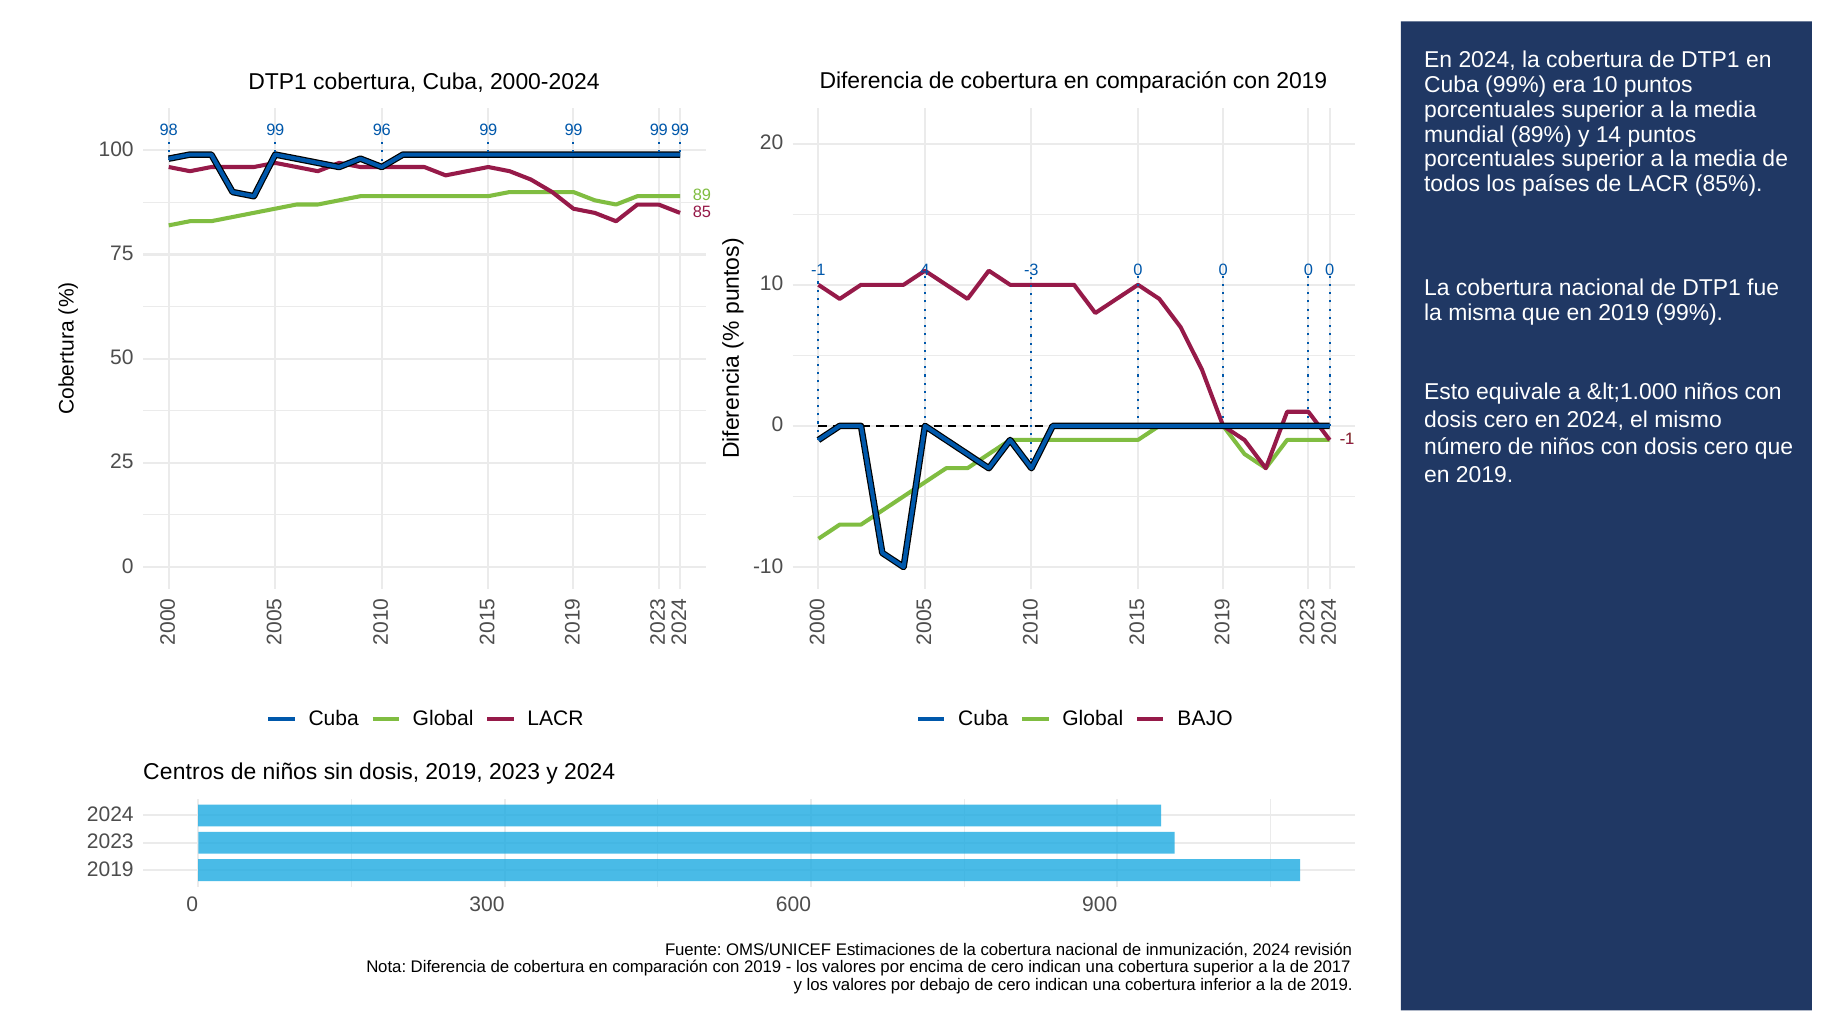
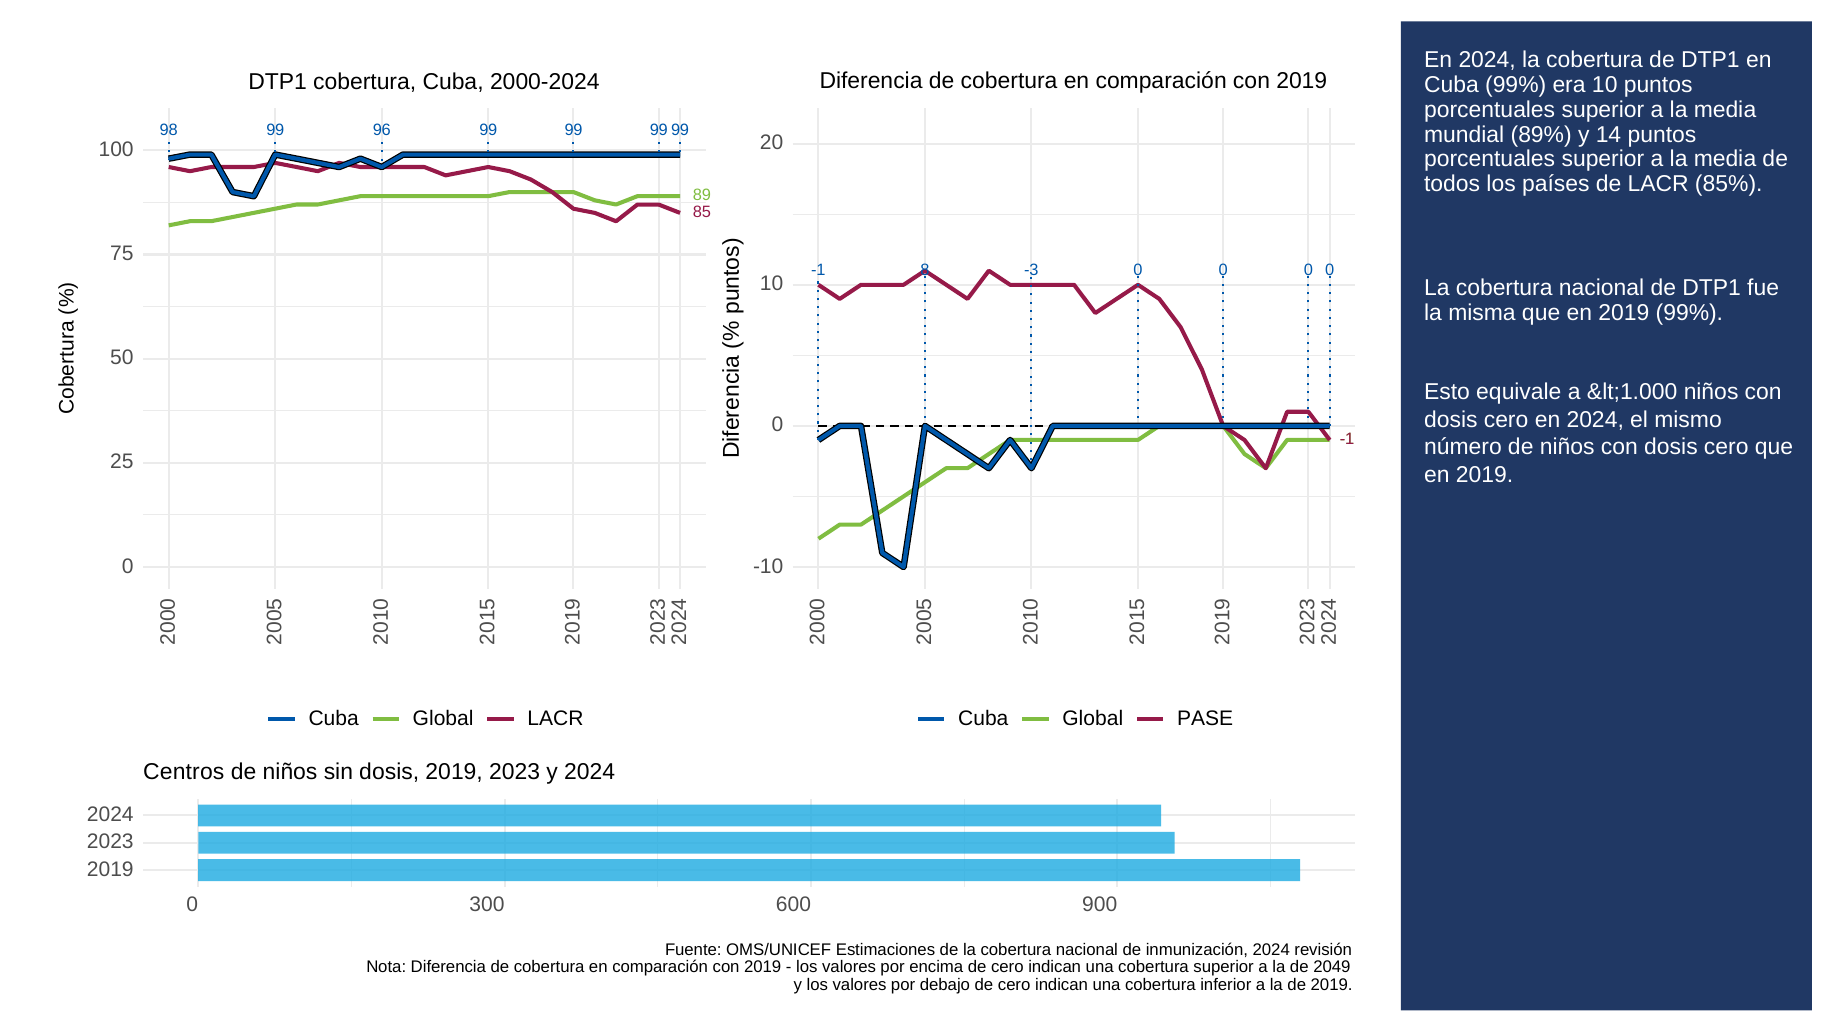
-1 4: 4 -> 8
BAJO: BAJO -> PASE
2017: 2017 -> 2049
